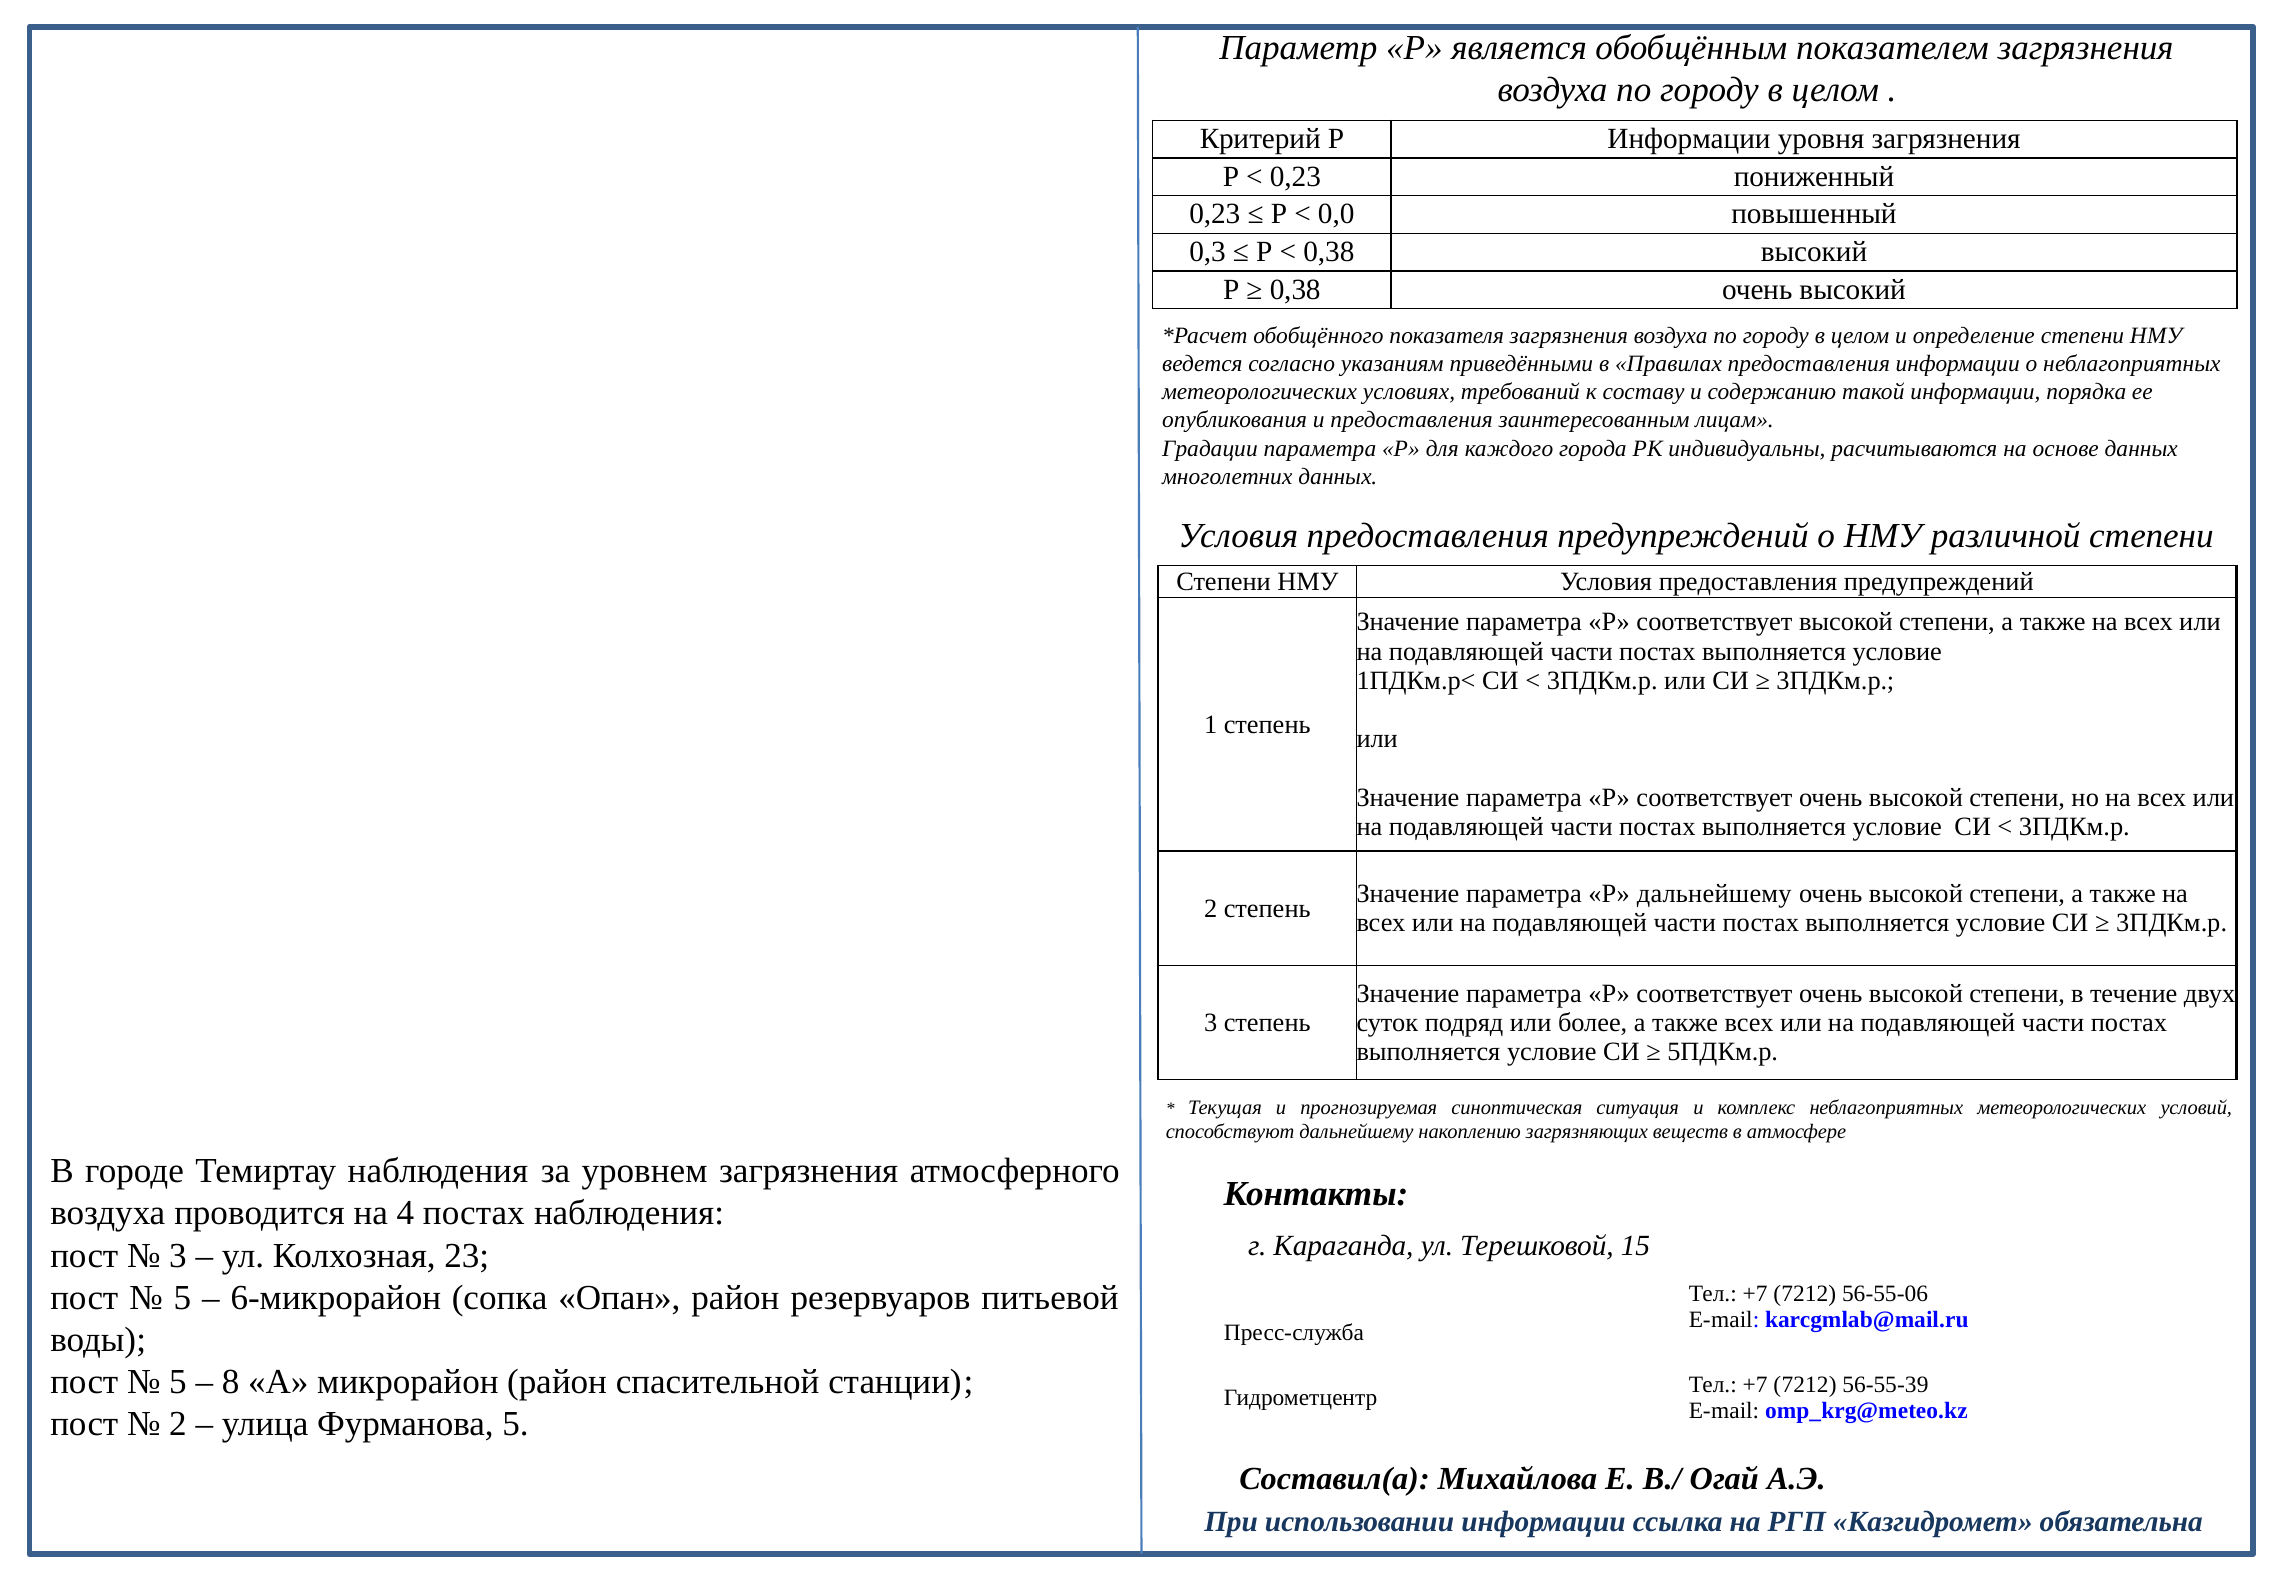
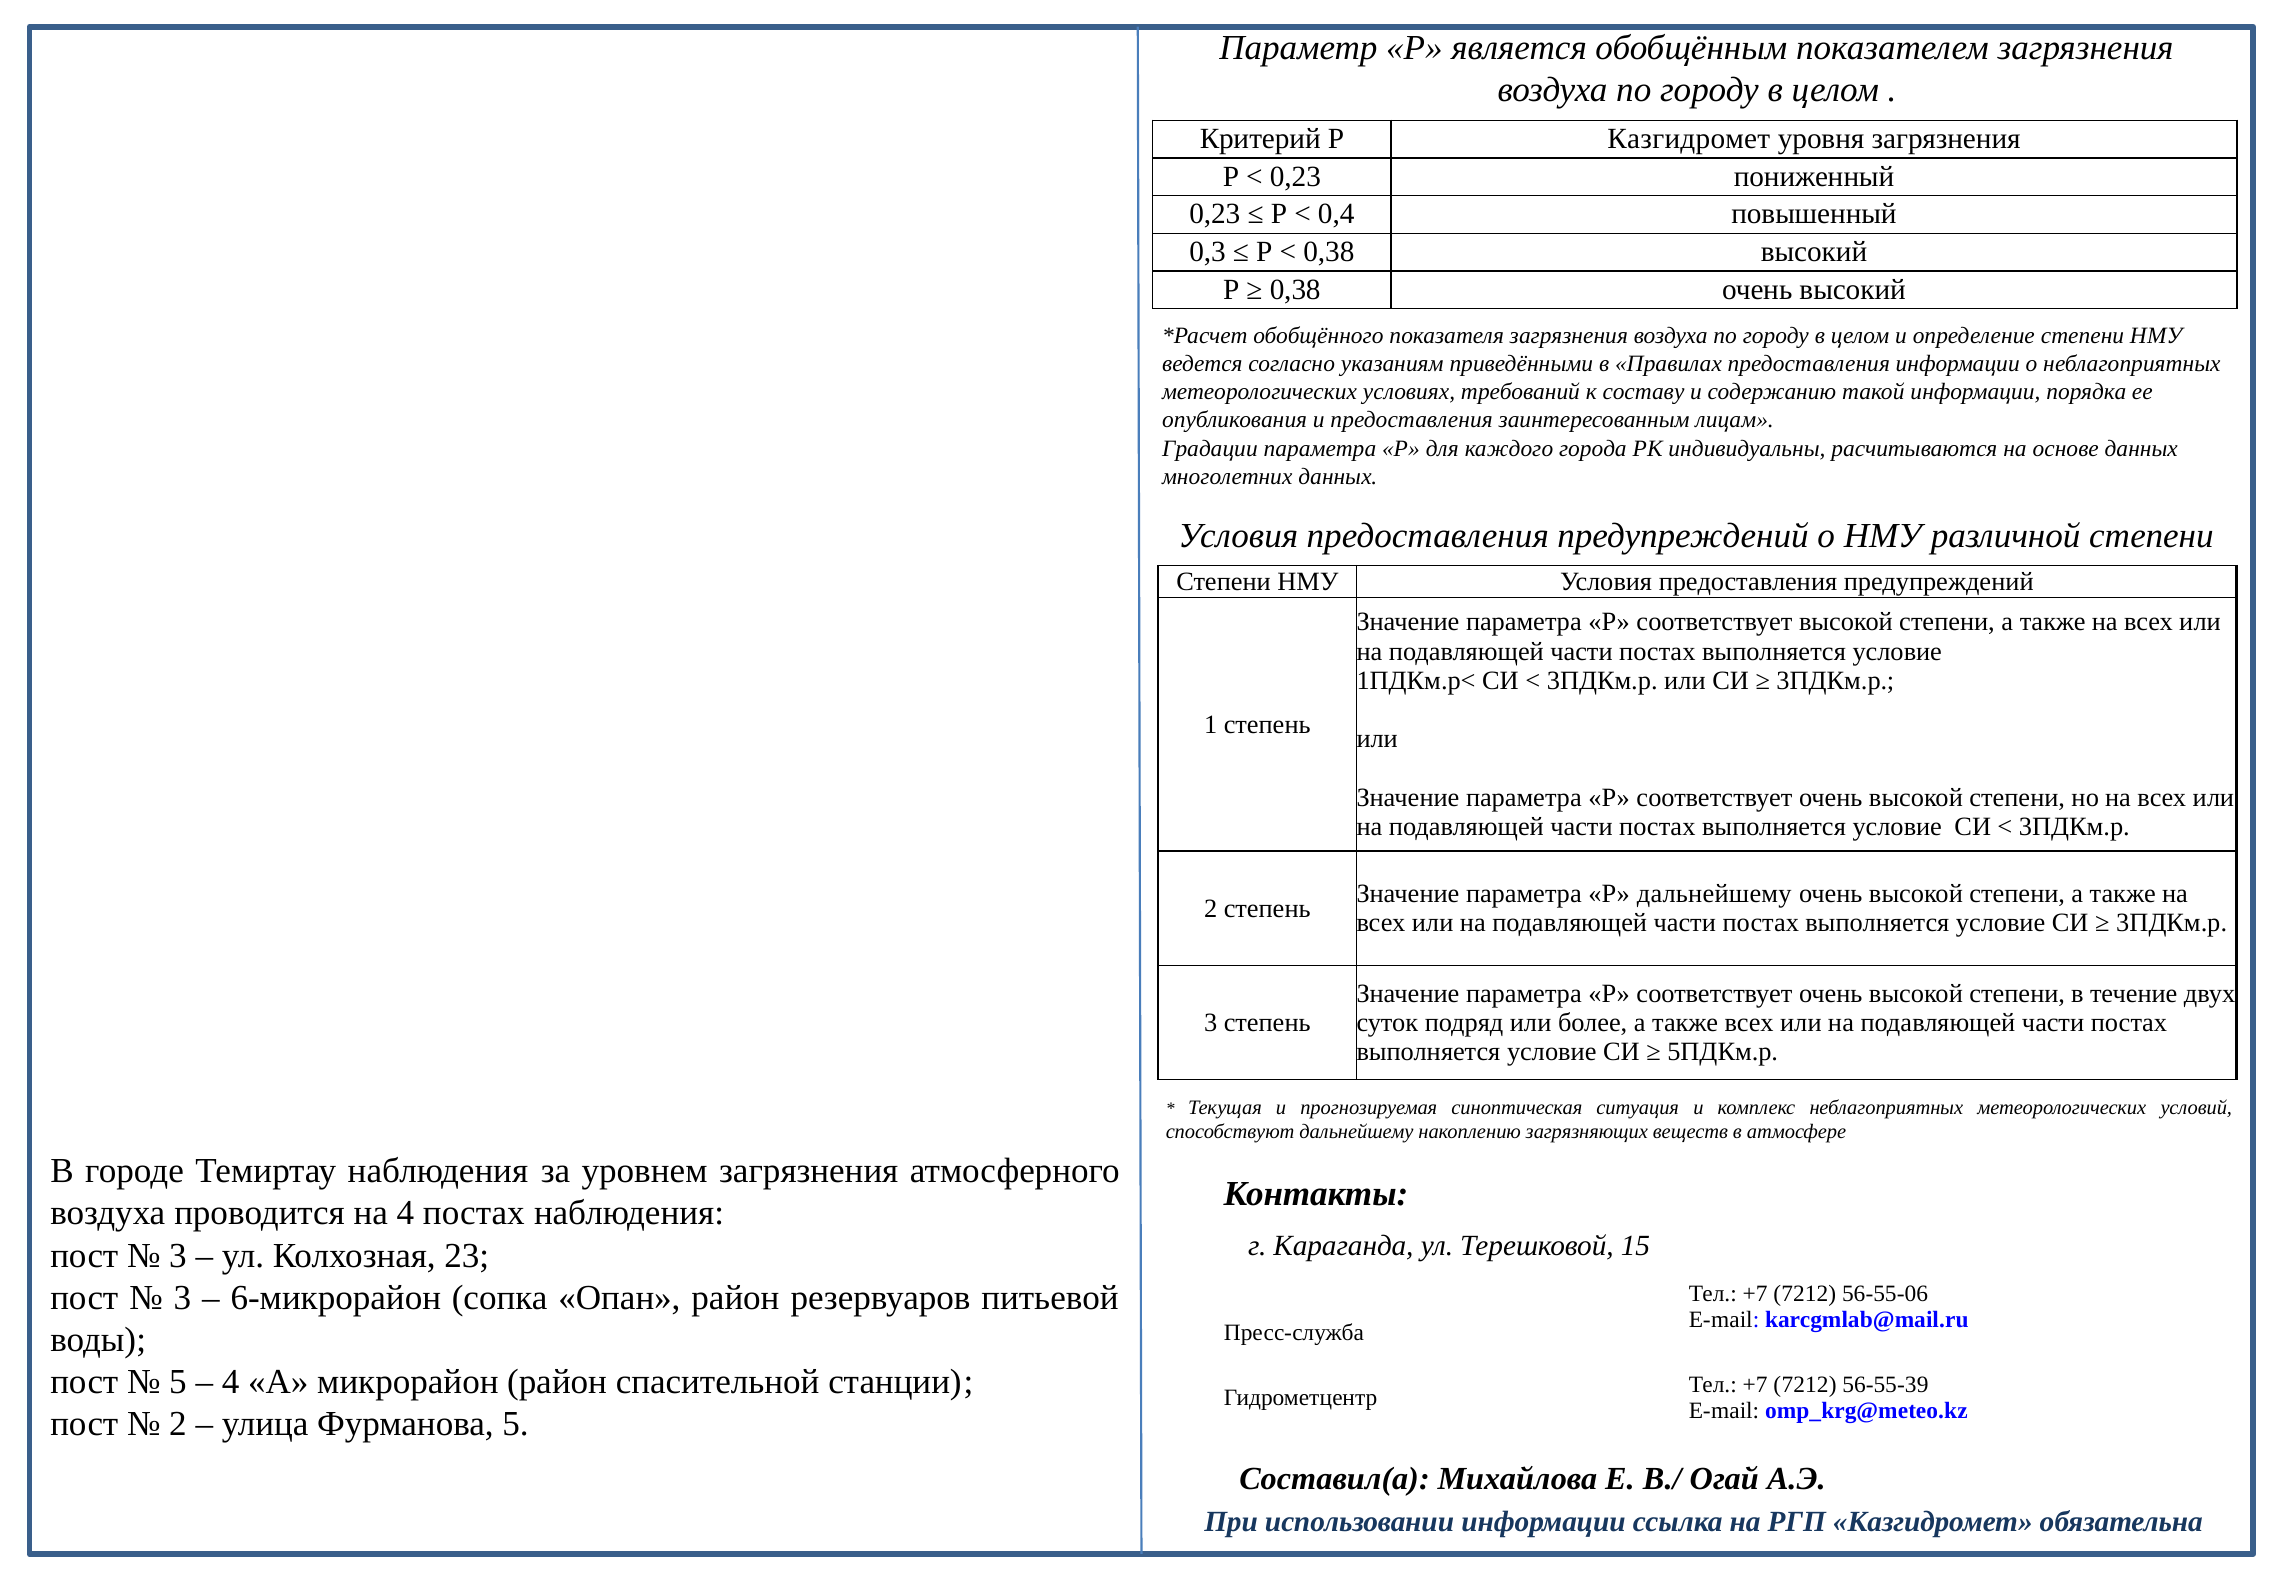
Р Информации: Информации -> Казгидромет
0,0: 0,0 -> 0,4
5 at (182, 1297): 5 -> 3
8 at (231, 1382): 8 -> 4
